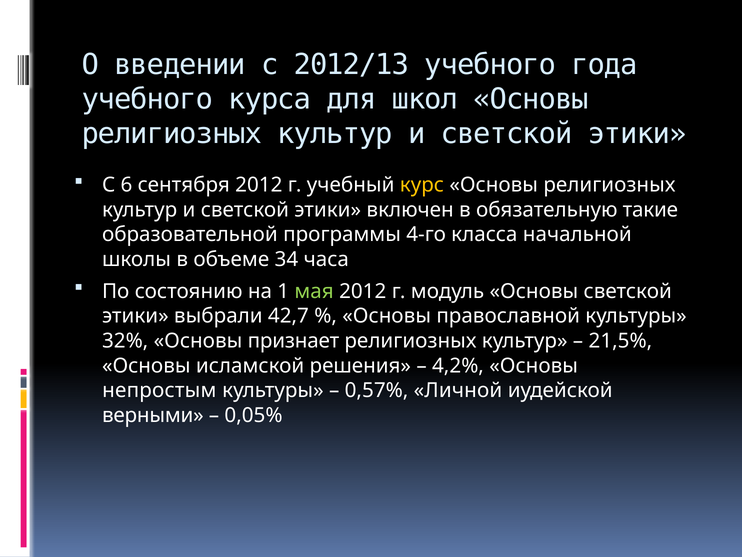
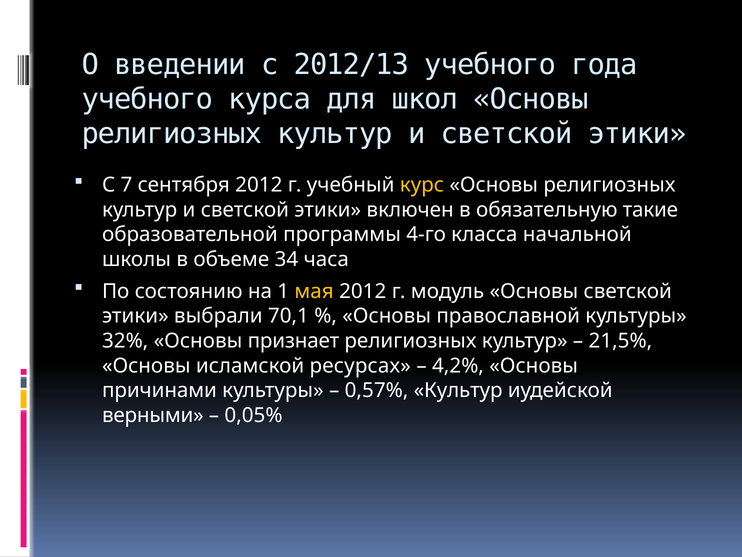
6: 6 -> 7
мая colour: light green -> yellow
42,7: 42,7 -> 70,1
решения: решения -> ресурсах
непростым: непростым -> причинами
0,57% Личной: Личной -> Культур
